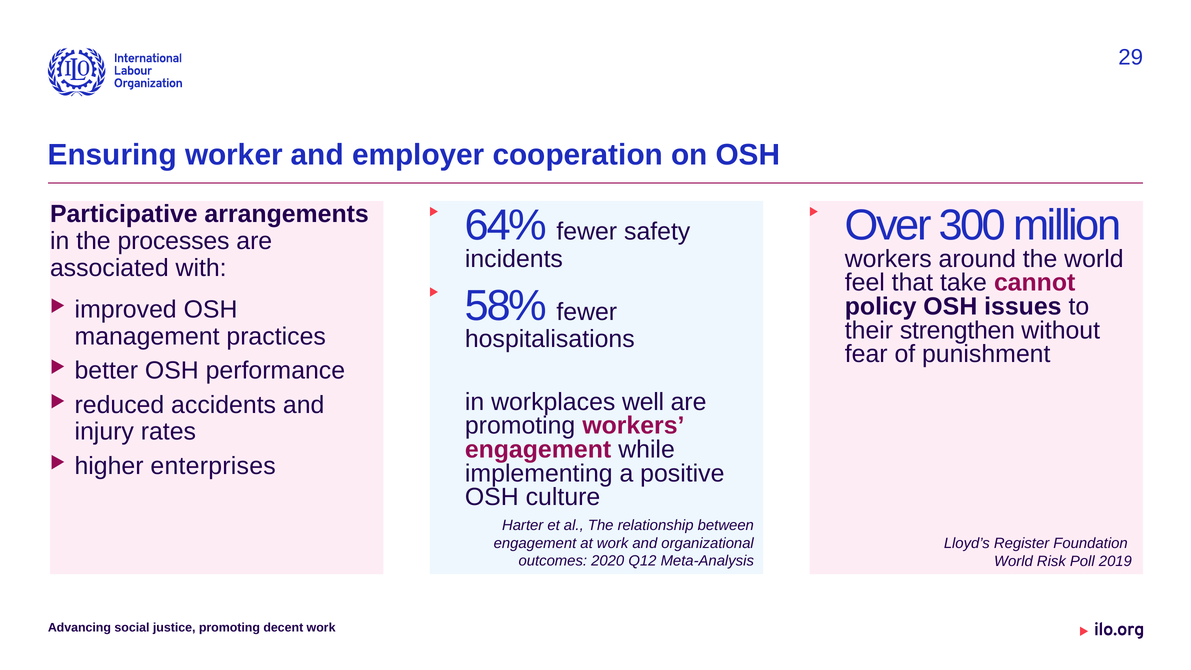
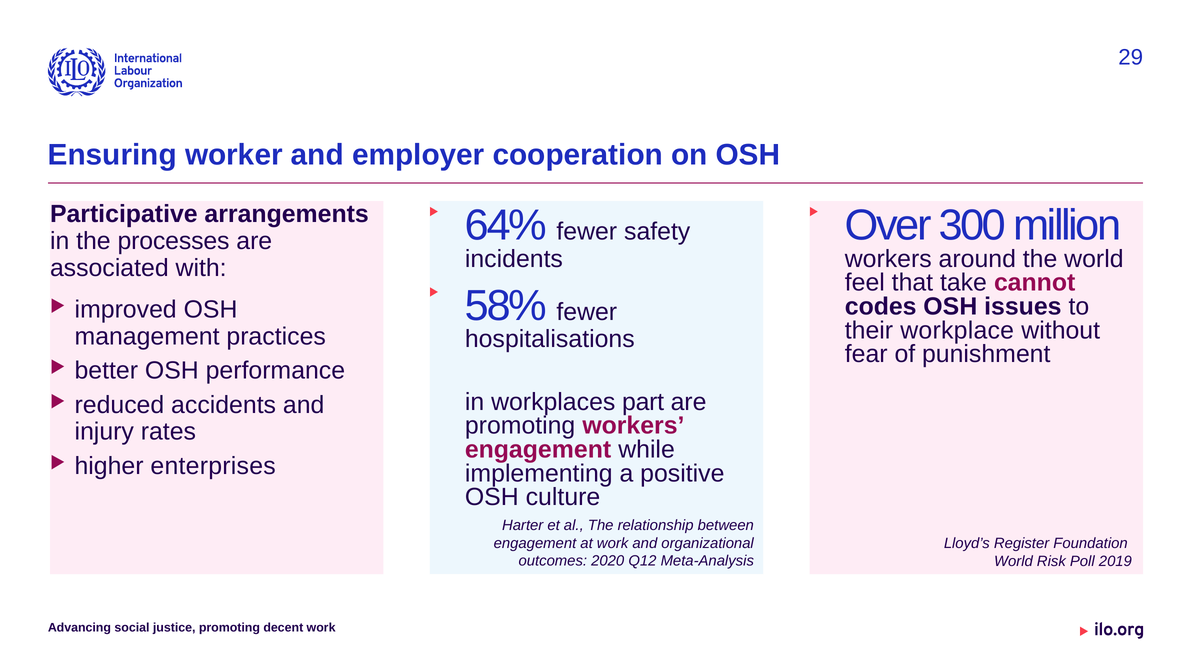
policy: policy -> codes
strengthen: strengthen -> workplace
well: well -> part
